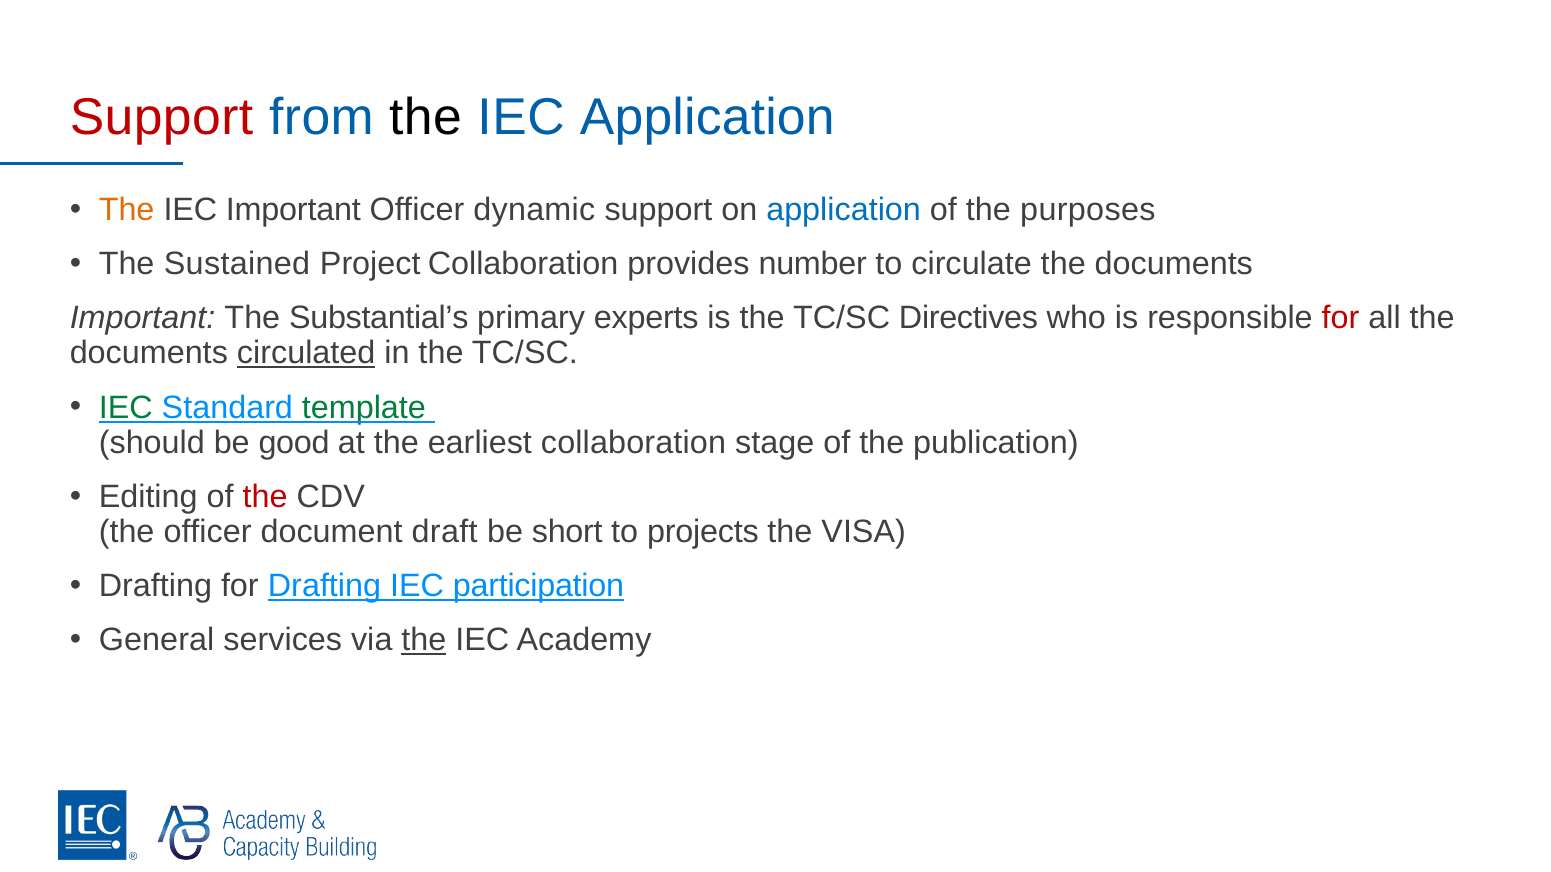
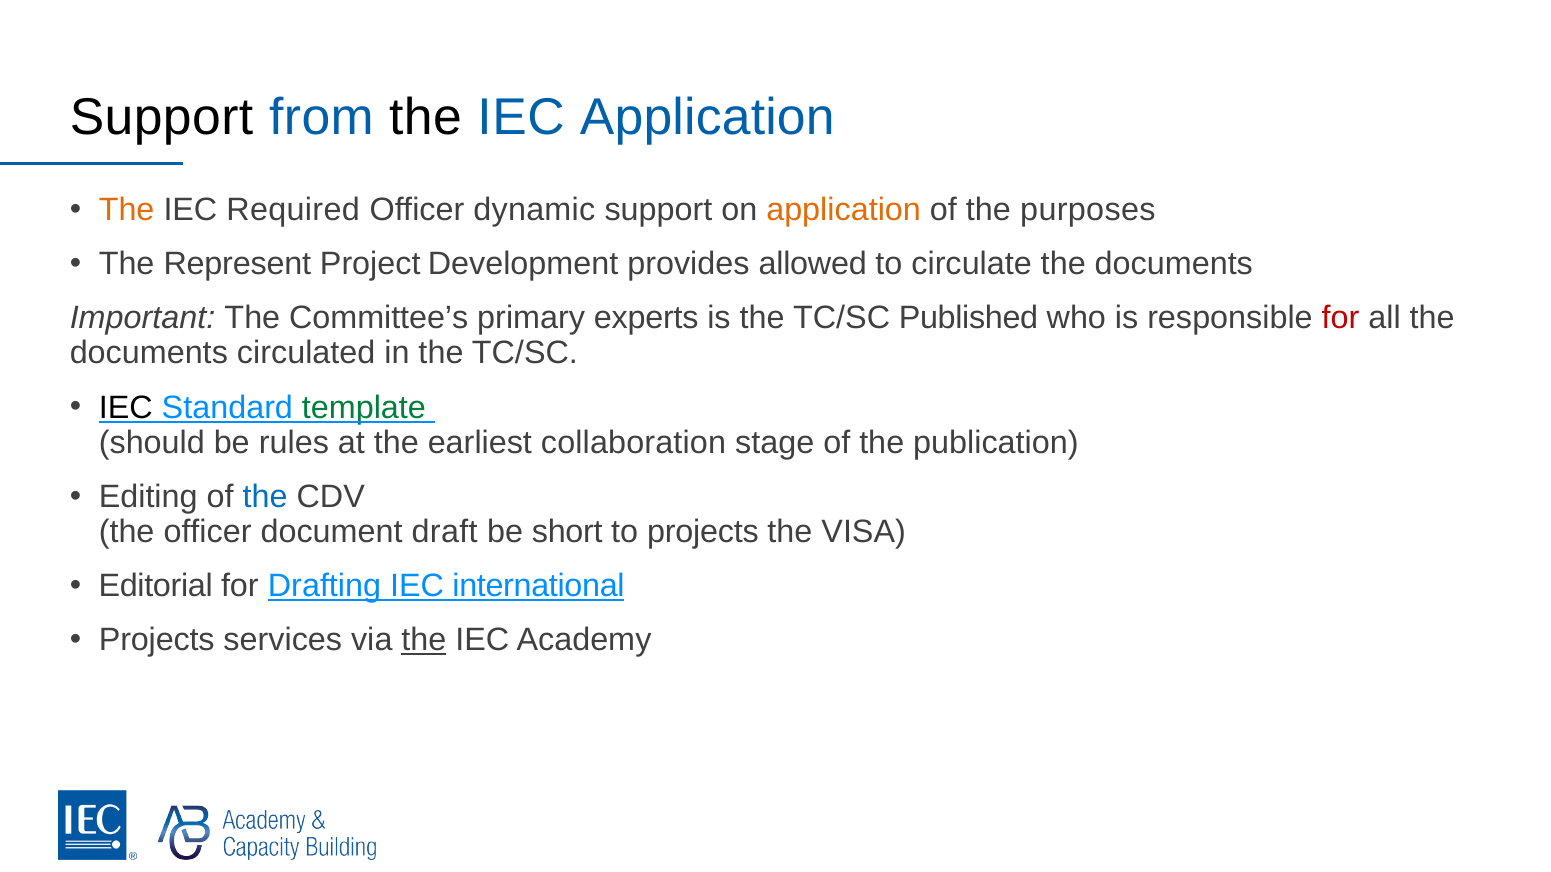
Support at (161, 117) colour: red -> black
IEC Important: Important -> Required
application at (844, 210) colour: blue -> orange
Sustained: Sustained -> Represent
Project Collaboration: Collaboration -> Development
number: number -> allowed
Substantial’s: Substantial’s -> Committee’s
Directives: Directives -> Published
circulated underline: present -> none
IEC at (126, 408) colour: green -> black
good: good -> rules
the at (265, 497) colour: red -> blue
Drafting at (155, 586): Drafting -> Editorial
participation: participation -> international
General at (157, 641): General -> Projects
